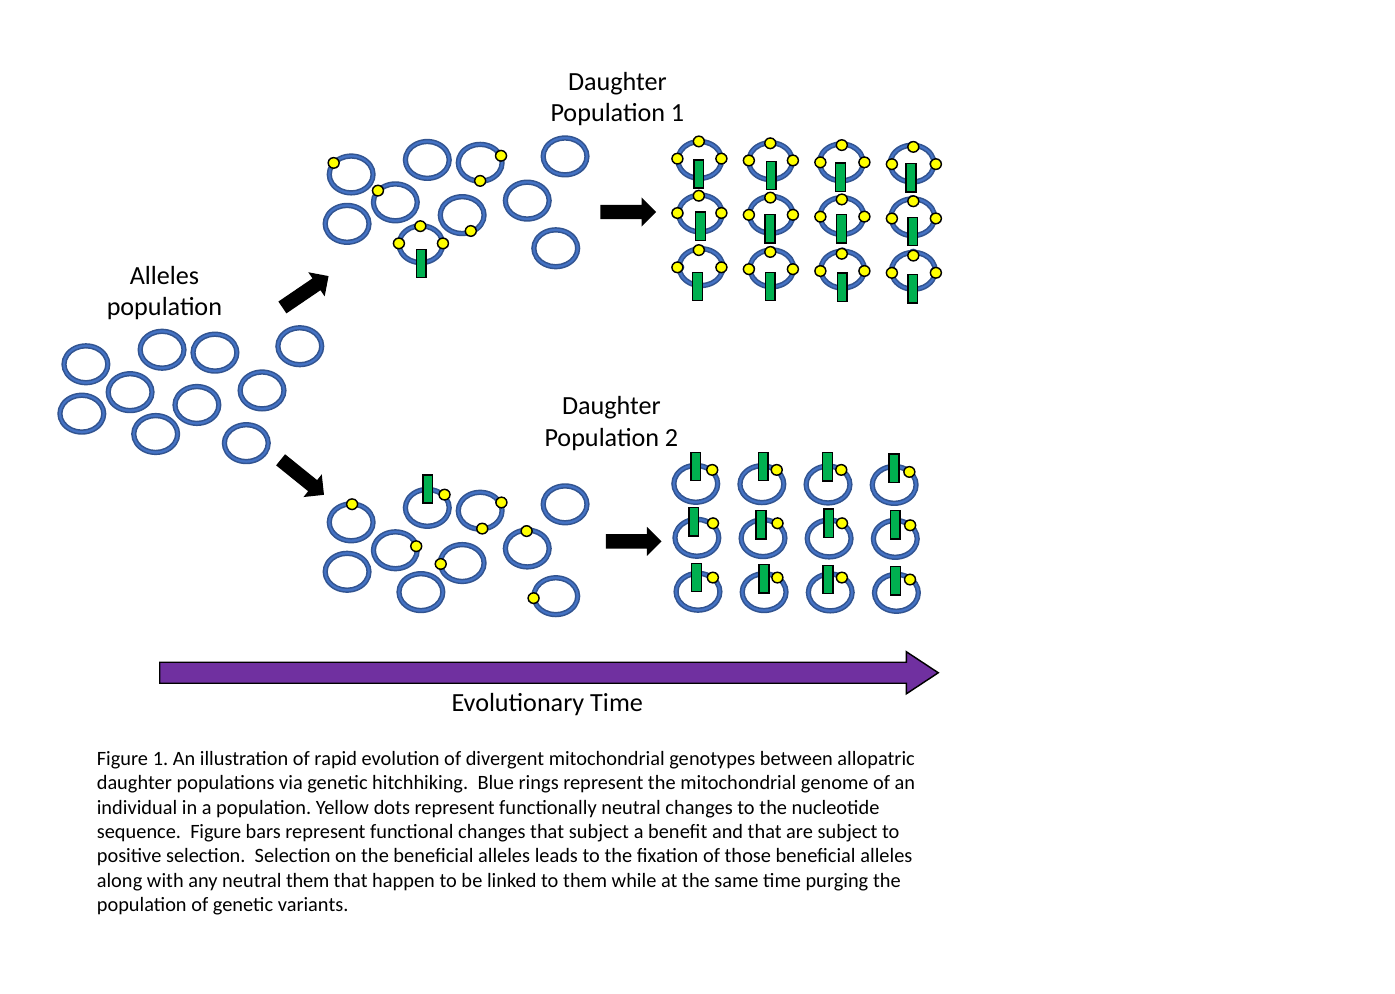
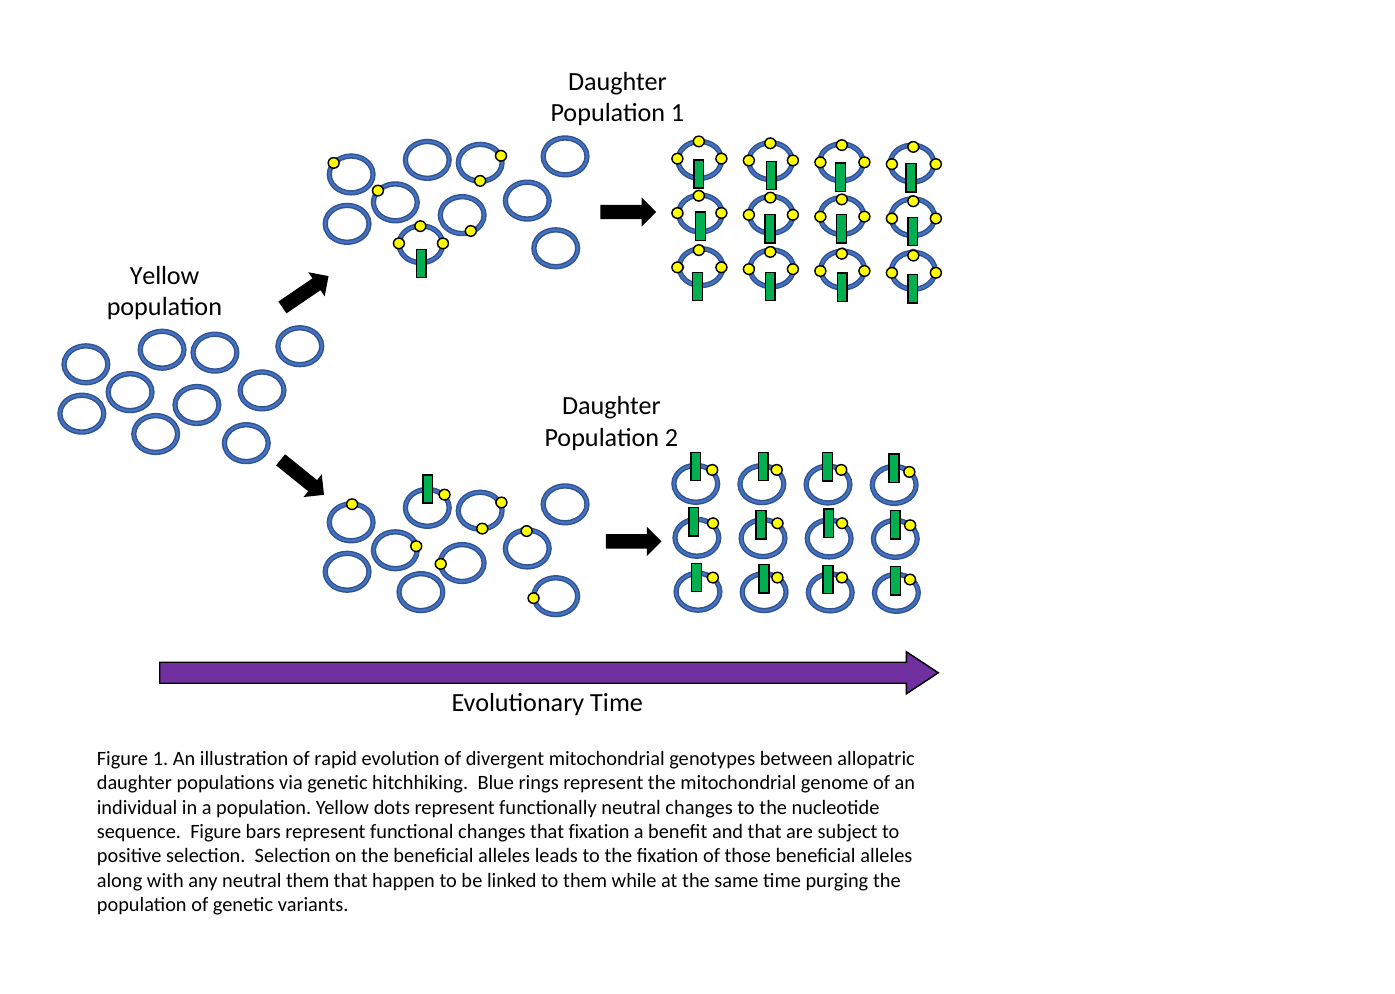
Alleles at (164, 275): Alleles -> Yellow
that subject: subject -> fixation
